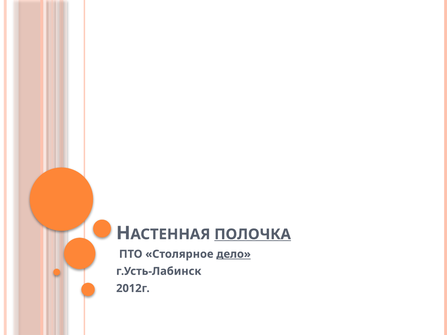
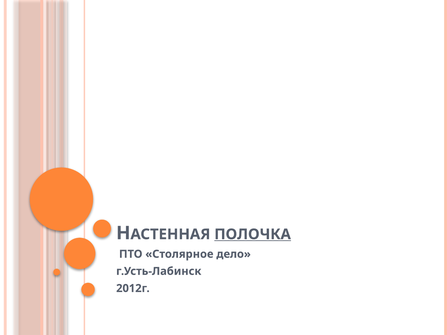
дело underline: present -> none
